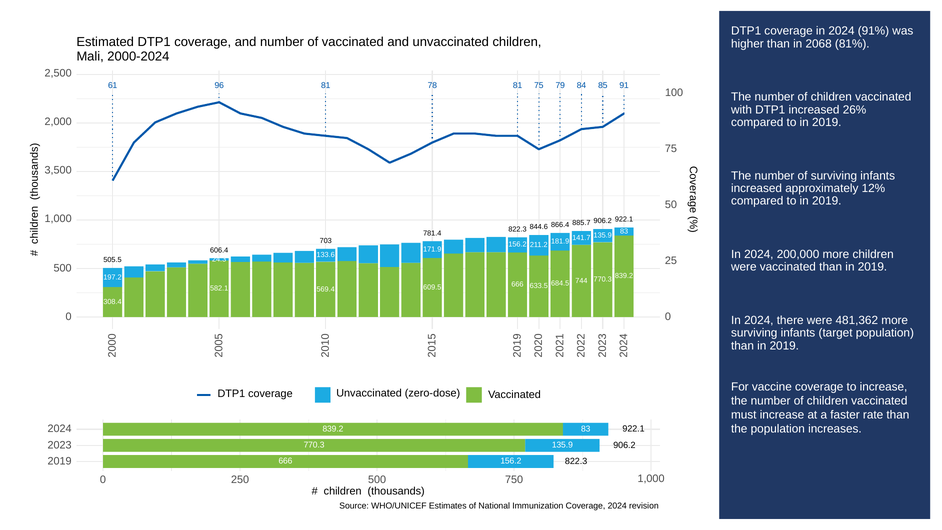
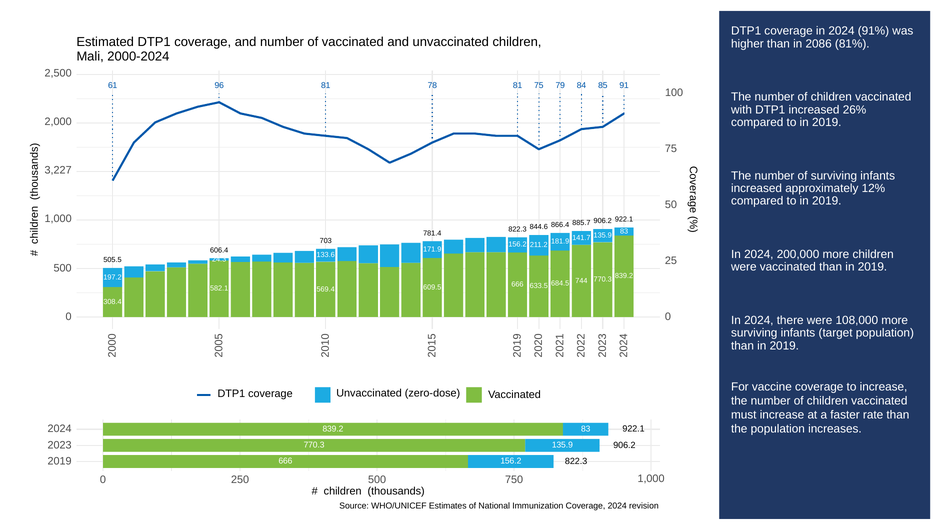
2068: 2068 -> 2086
3,500: 3,500 -> 3,227
481,362: 481,362 -> 108,000
